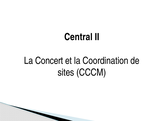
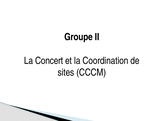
Central: Central -> Groupe
